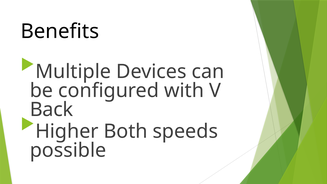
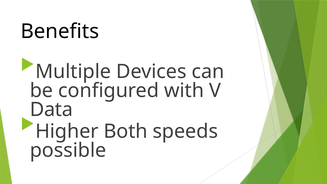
Back: Back -> Data
